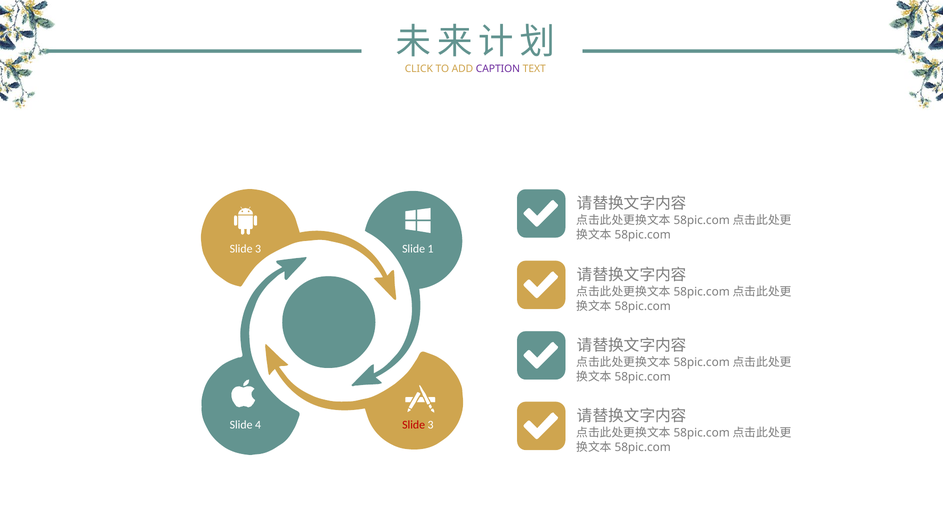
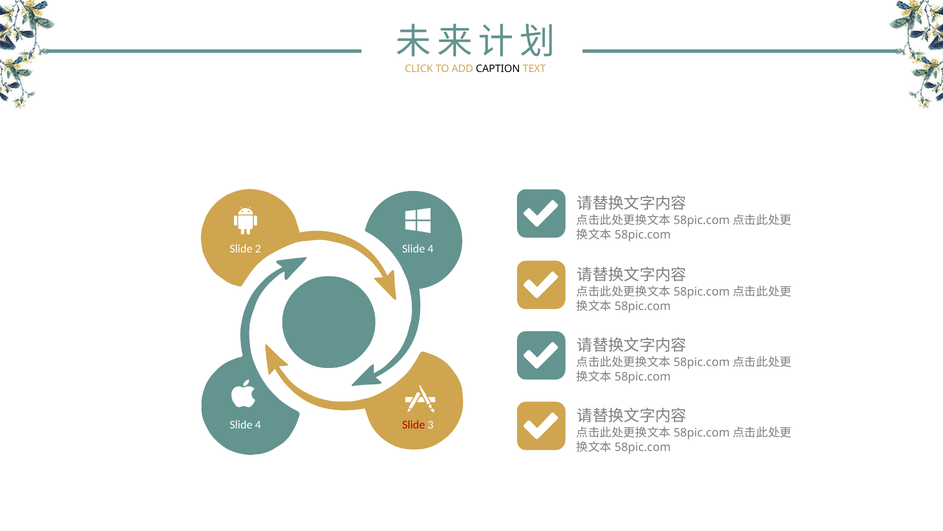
CAPTION colour: purple -> black
3 at (258, 249): 3 -> 2
1 at (431, 249): 1 -> 4
